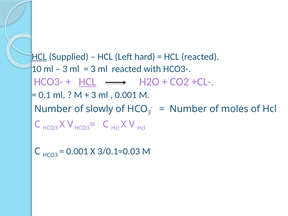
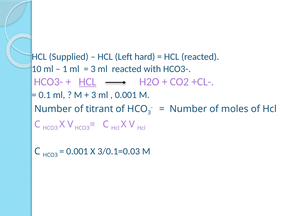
HCL at (39, 57) underline: present -> none
3 at (65, 69): 3 -> 1
slowly: slowly -> titrant
